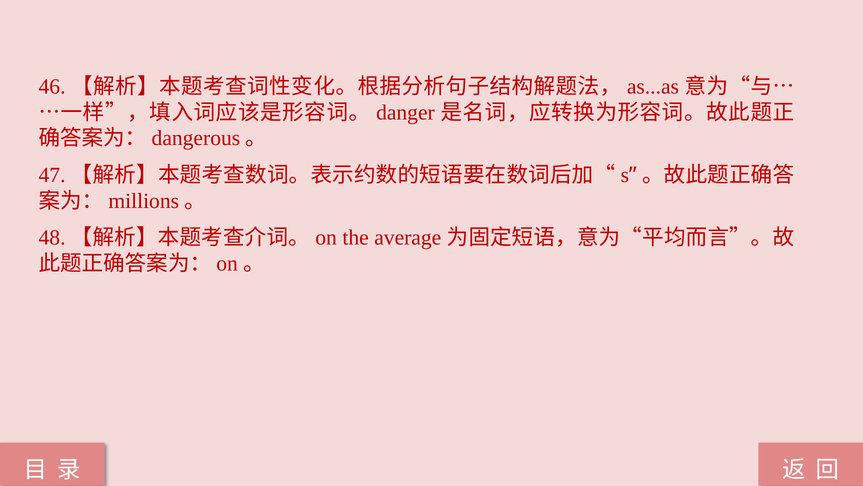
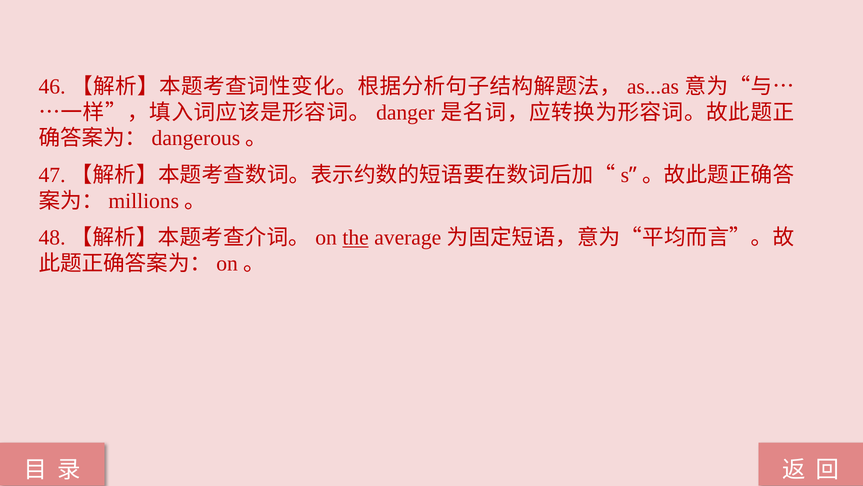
the underline: none -> present
